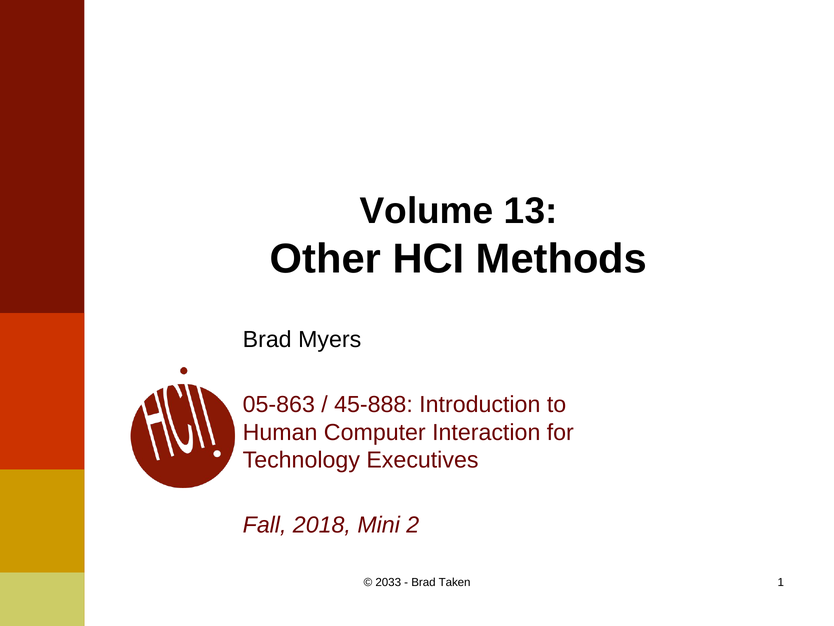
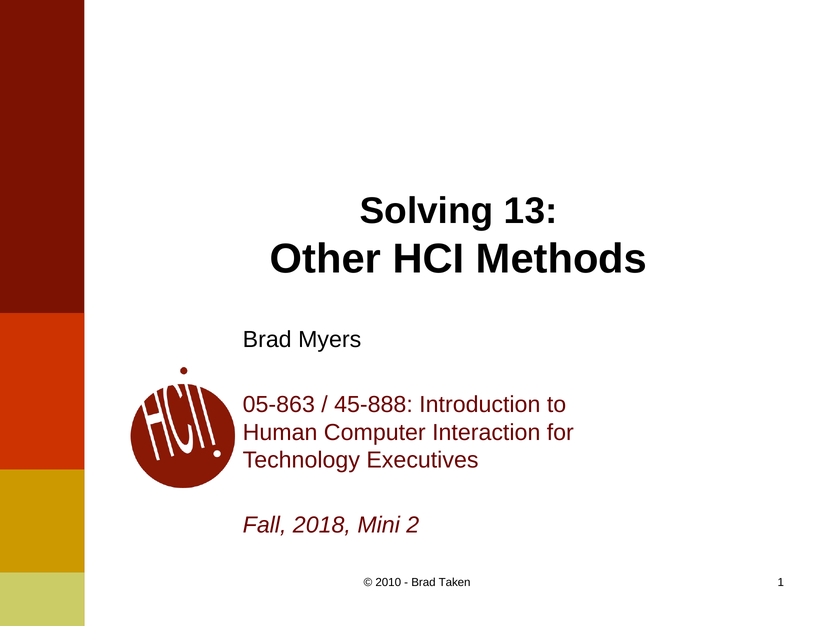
Volume: Volume -> Solving
2033: 2033 -> 2010
